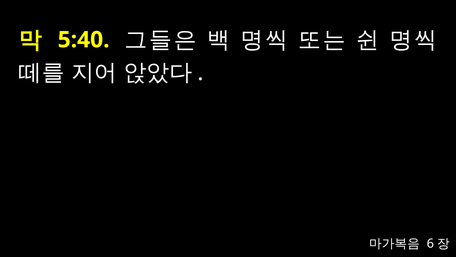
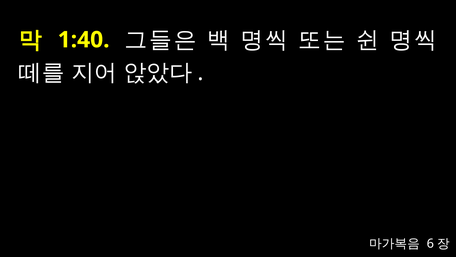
5:40: 5:40 -> 1:40
